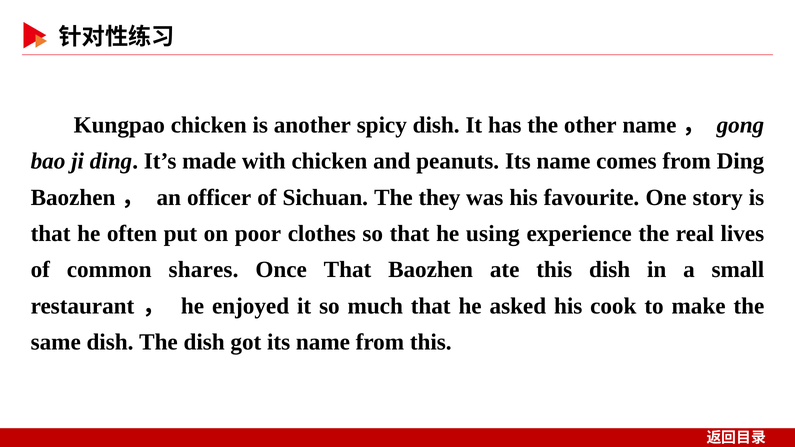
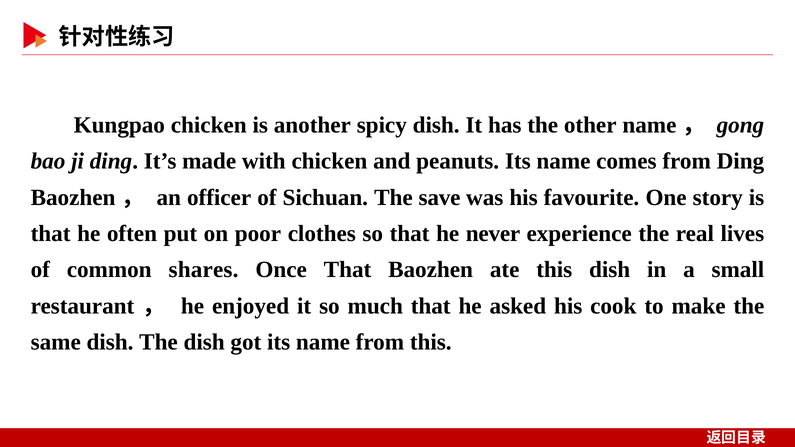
they: they -> save
using: using -> never
